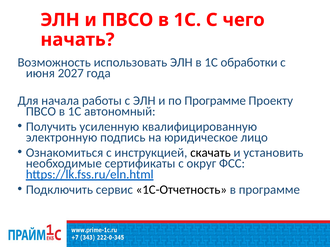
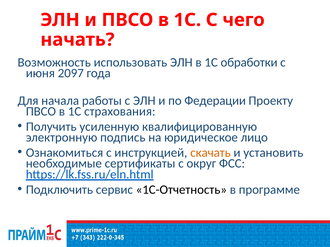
2027: 2027 -> 2097
по Программе: Программе -> Федерации
автономный: автономный -> страхования
скачать colour: black -> orange
